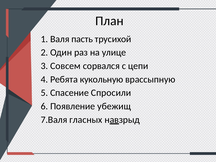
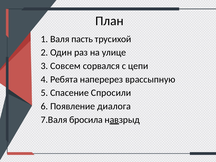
кукольную: кукольную -> наперерез
убежищ: убежищ -> диалога
гласных: гласных -> бросила
